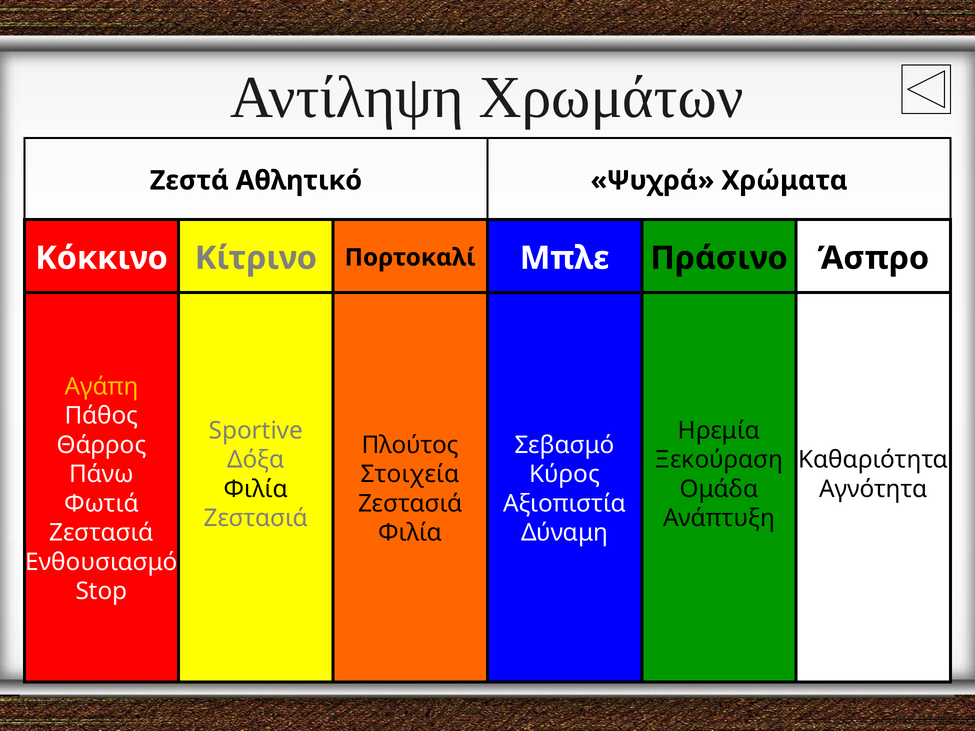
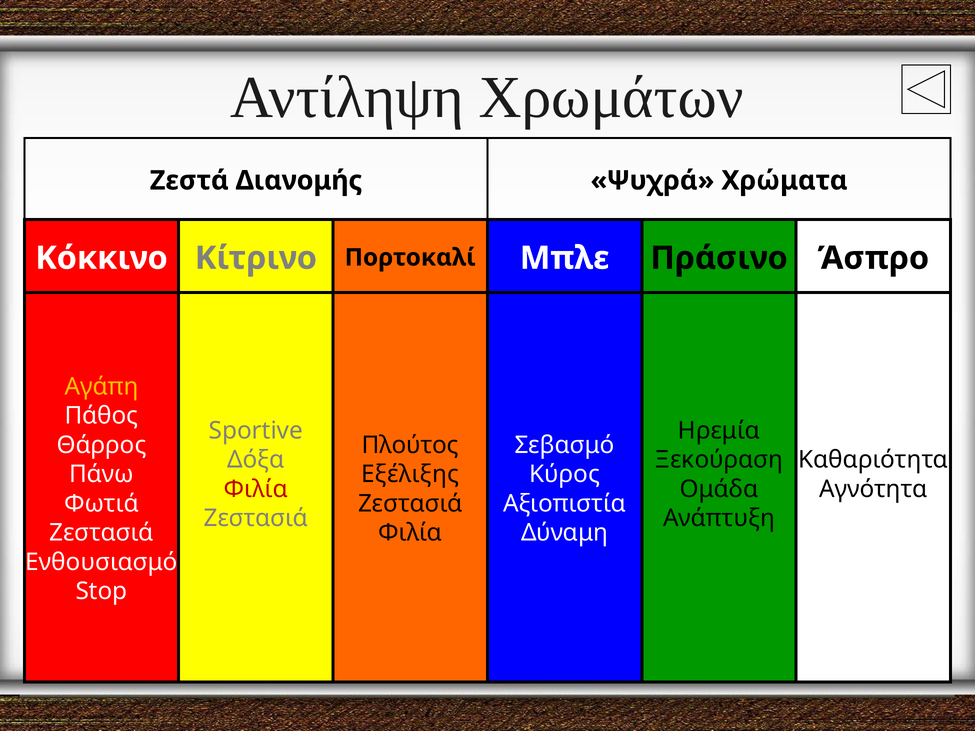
Αθλητικό: Αθλητικό -> Διανομής
Στοιχεία: Στοιχεία -> Εξέλιξης
Φιλία at (256, 489) colour: black -> red
